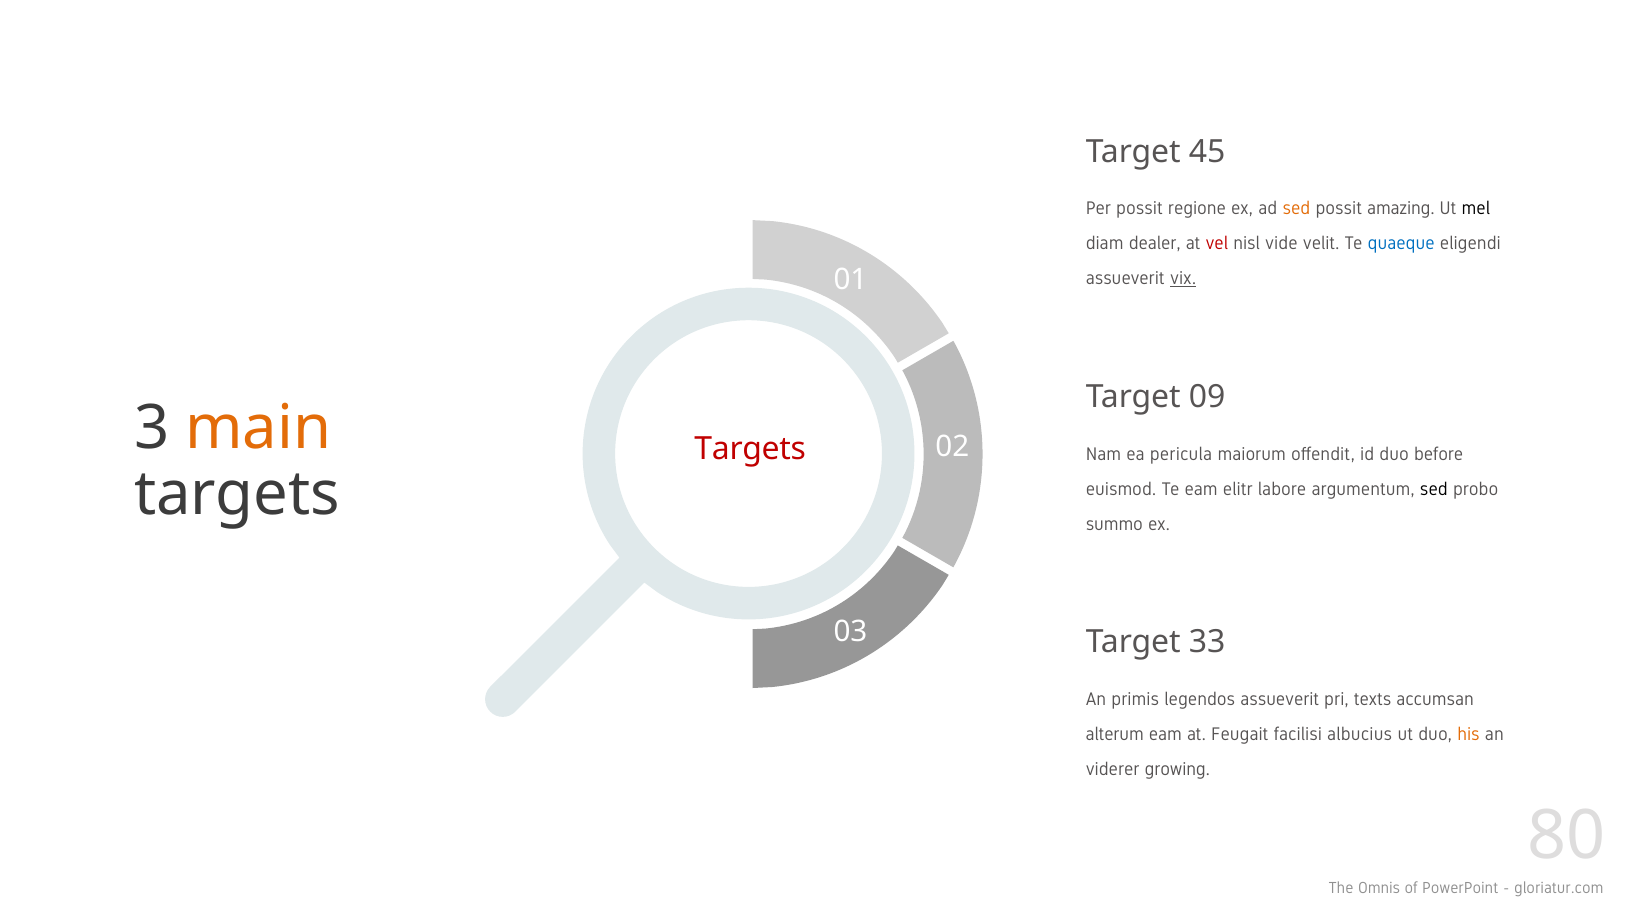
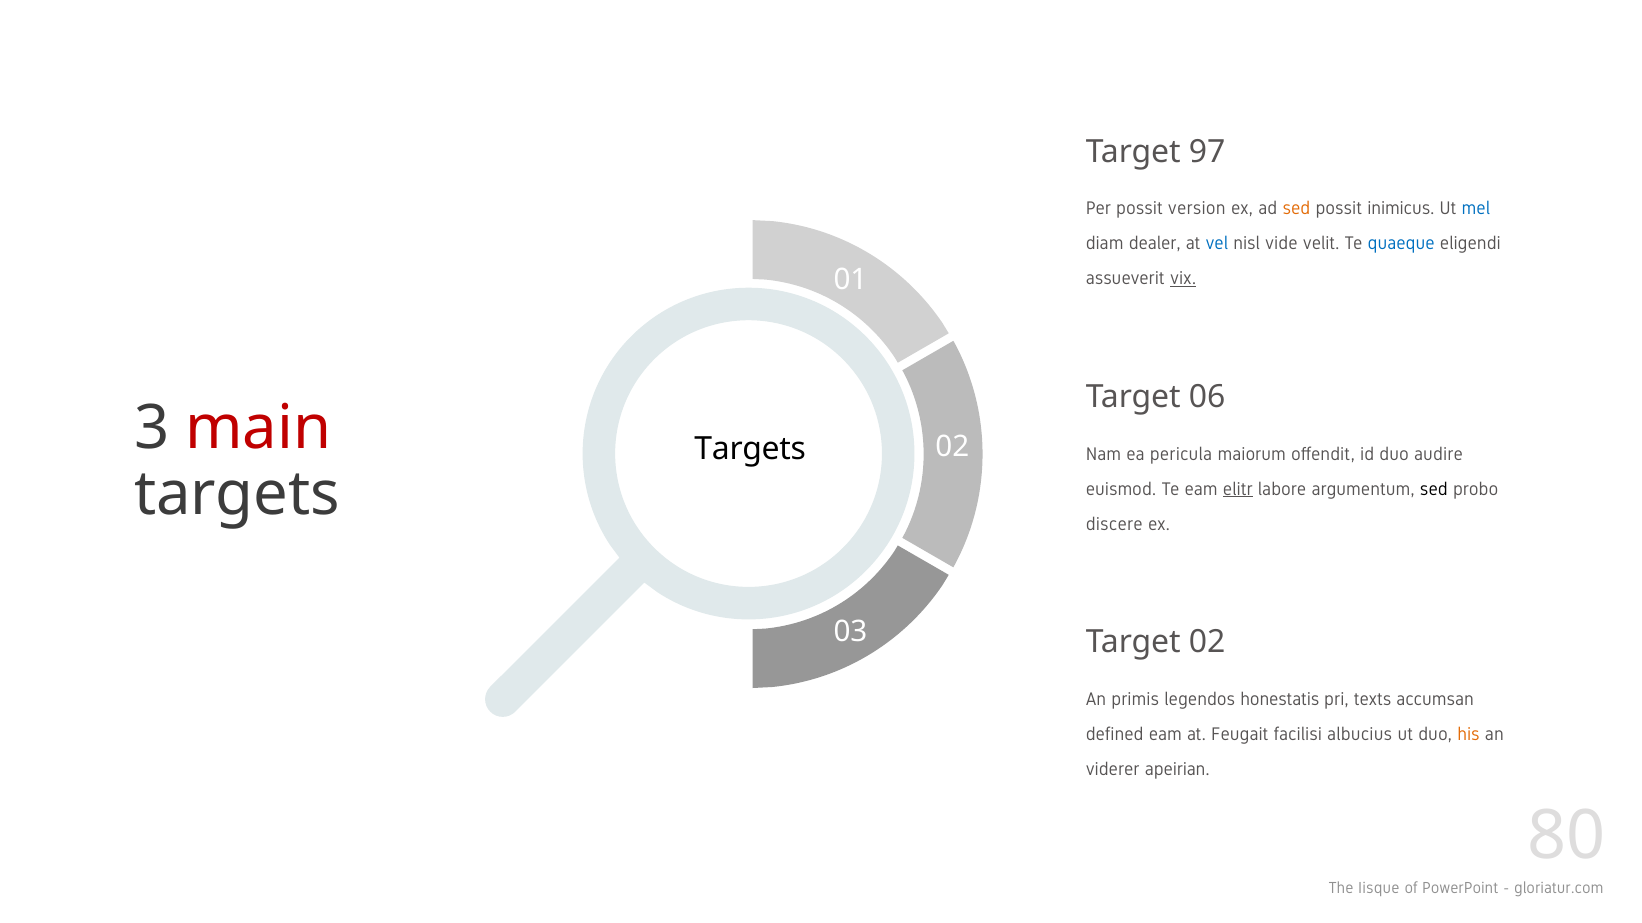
45: 45 -> 97
regione: regione -> version
amazing: amazing -> inimicus
mel colour: black -> blue
vel colour: red -> blue
09: 09 -> 06
main colour: orange -> red
Targets at (750, 449) colour: red -> black
before: before -> audire
elitr underline: none -> present
summo: summo -> discere
Target 33: 33 -> 02
legendos assueverit: assueverit -> honestatis
alterum: alterum -> defined
growing: growing -> apeirian
Omnis: Omnis -> Iisque
